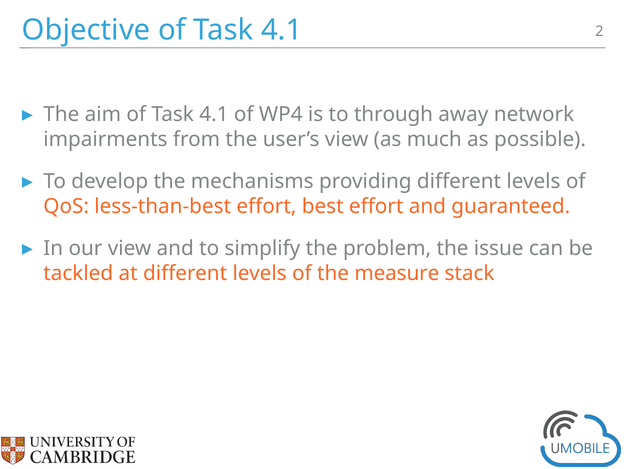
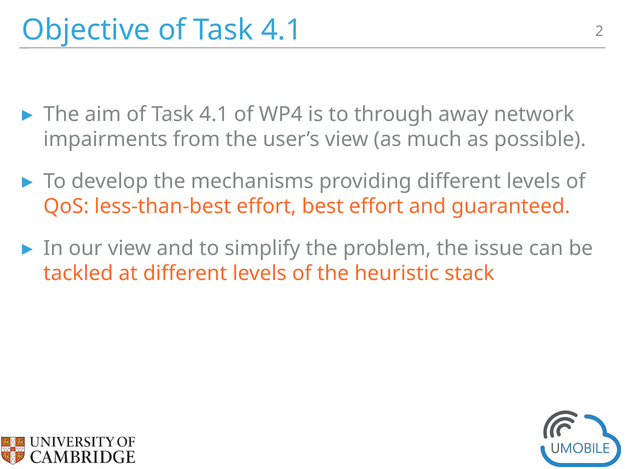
measure: measure -> heuristic
